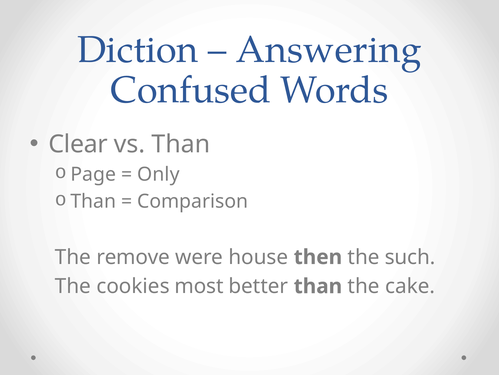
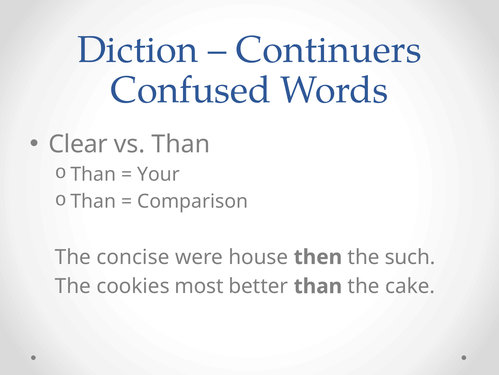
Answering: Answering -> Continuers
Page at (93, 174): Page -> Than
Only: Only -> Your
remove: remove -> concise
